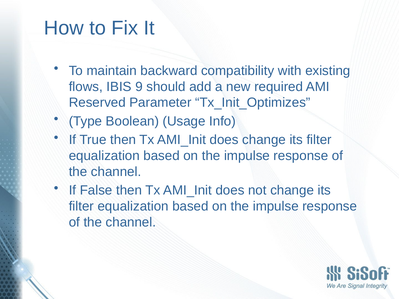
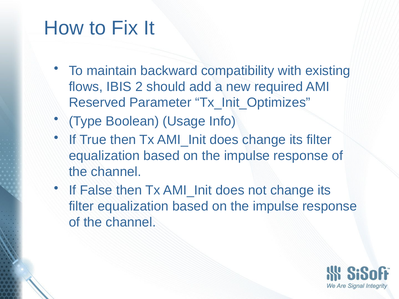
9: 9 -> 2
